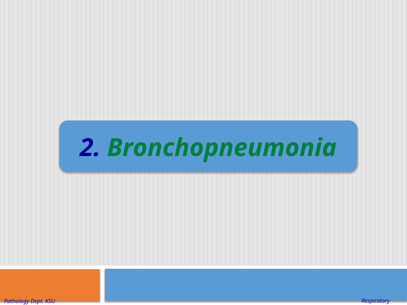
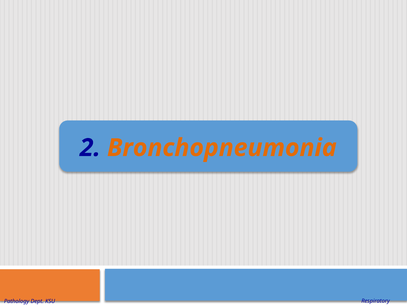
Bronchopneumonia colour: green -> orange
